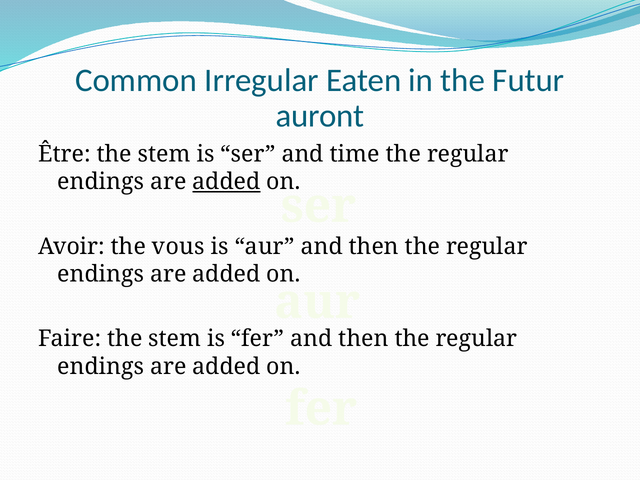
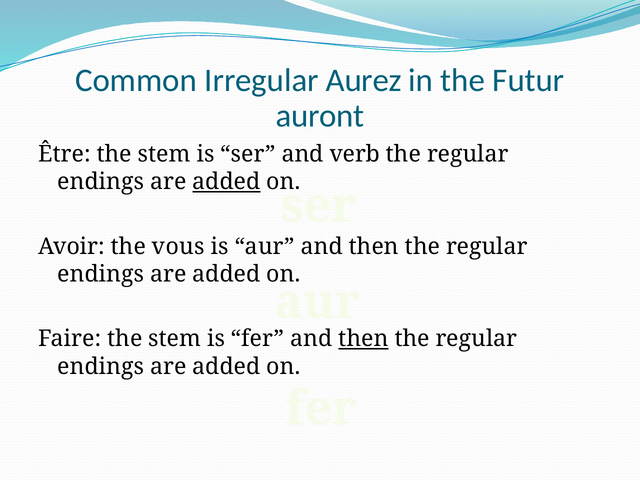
Eaten: Eaten -> Aurez
time: time -> verb
then at (363, 339) underline: none -> present
